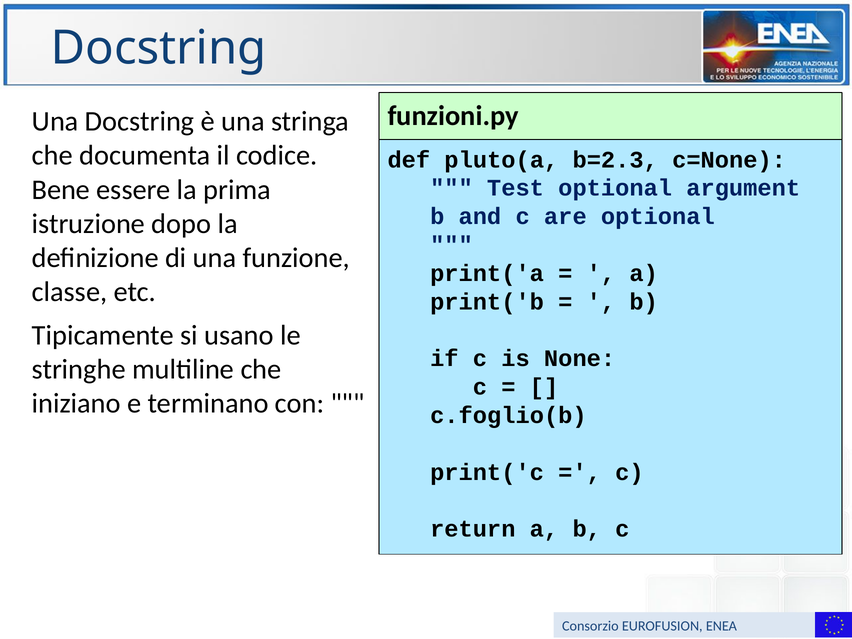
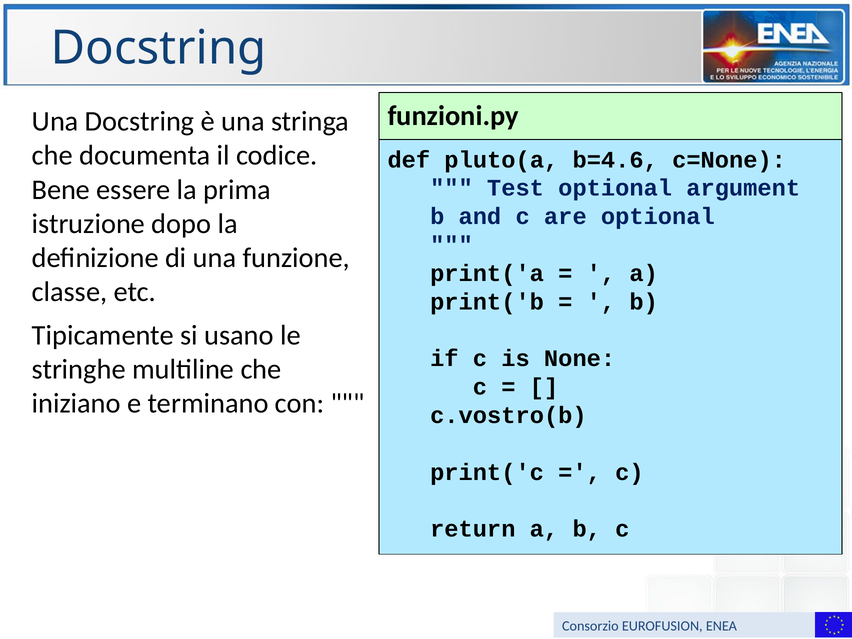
b=2.3: b=2.3 -> b=4.6
c.foglio(b: c.foglio(b -> c.vostro(b
